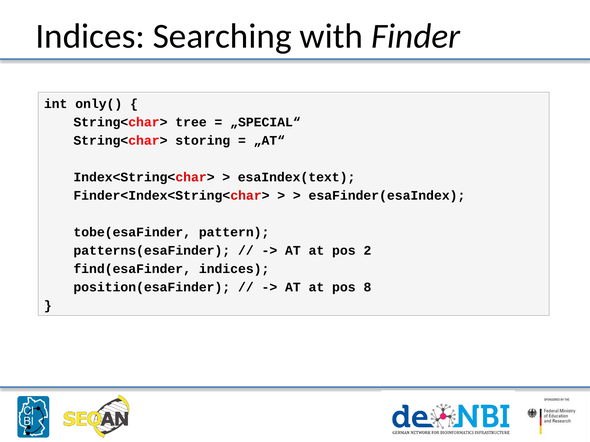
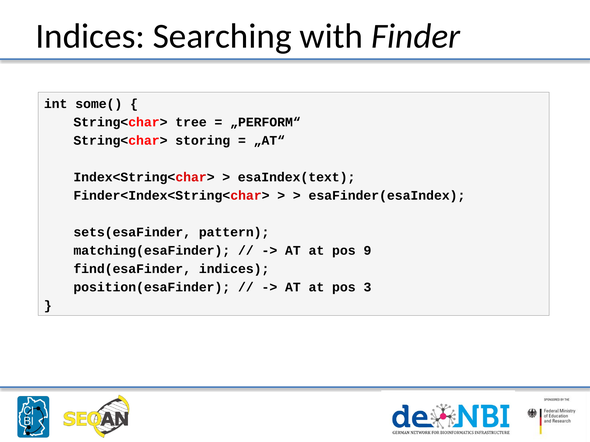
only(: only( -> some(
„SPECIAL“: „SPECIAL“ -> „PERFORM“
tobe(esaFinder: tobe(esaFinder -> sets(esaFinder
patterns(esaFinder: patterns(esaFinder -> matching(esaFinder
2: 2 -> 9
8: 8 -> 3
